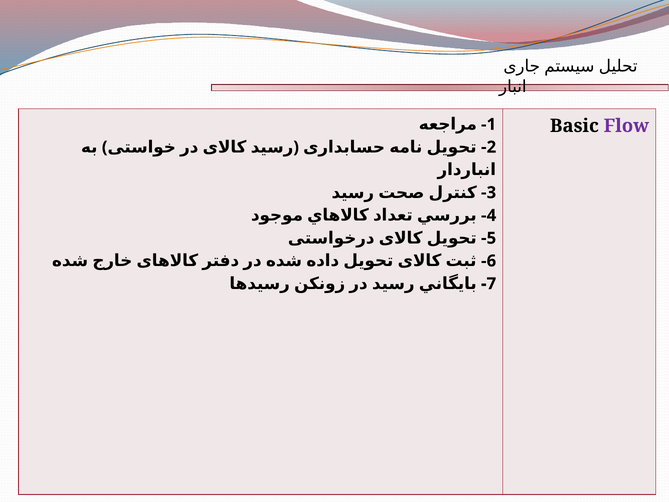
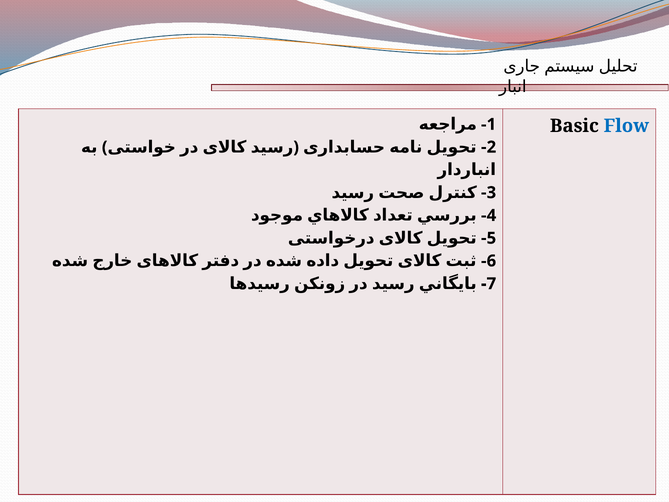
Flow colour: purple -> blue
